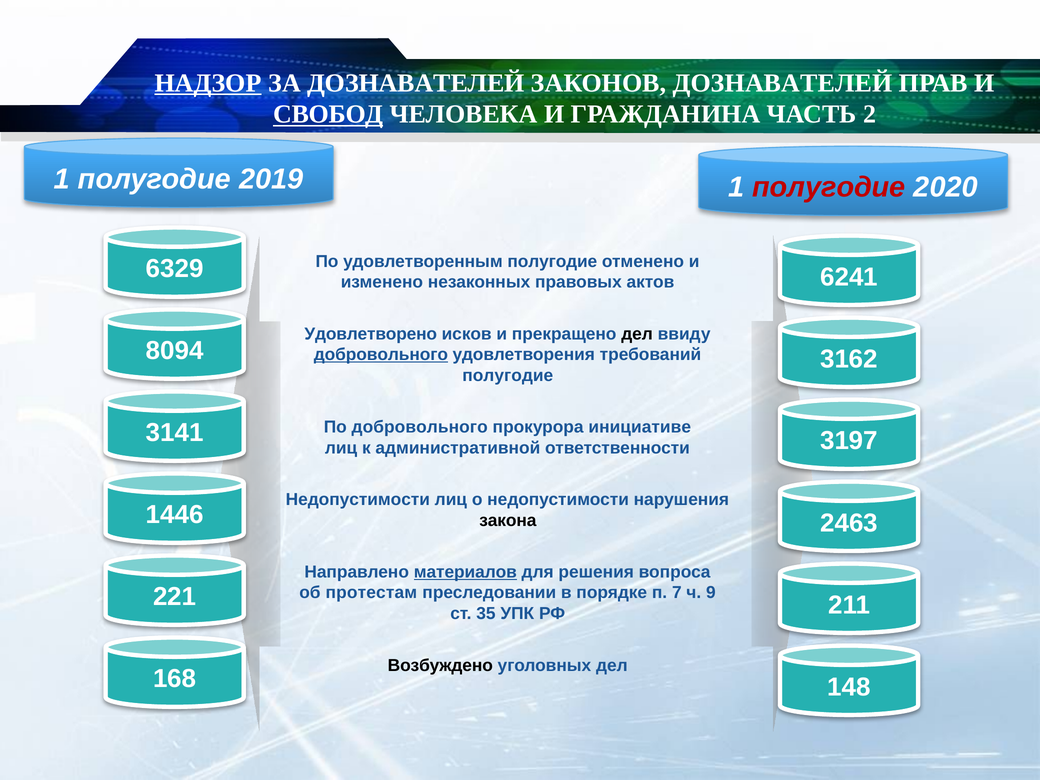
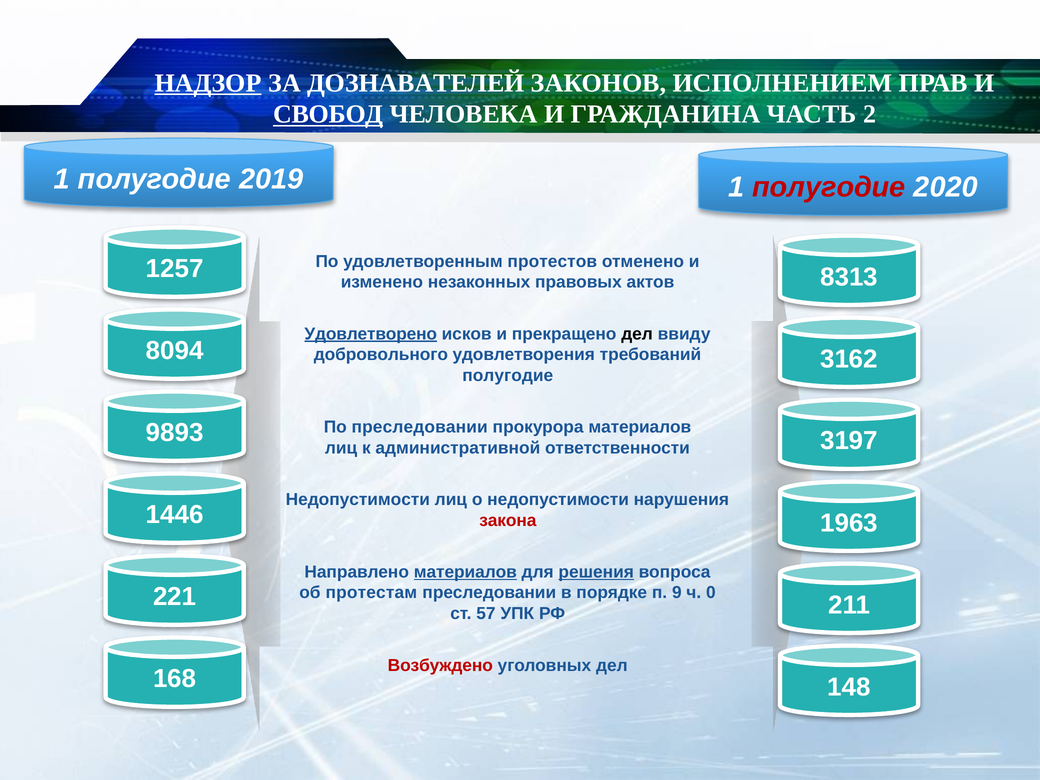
ЗАКОНОВ ДОЗНАВАТЕЛЕЙ: ДОЗНАВАТЕЛЕЙ -> ИСПОЛНЕНИЕМ
удовлетворенным полугодие: полугодие -> протестов
6329: 6329 -> 1257
6241: 6241 -> 8313
Удовлетворено underline: none -> present
добровольного at (381, 355) underline: present -> none
По добровольного: добровольного -> преследовании
прокурора инициативе: инициативе -> материалов
3141: 3141 -> 9893
2463: 2463 -> 1963
закона colour: black -> red
решения underline: none -> present
7: 7 -> 9
9: 9 -> 0
35: 35 -> 57
Возбуждено colour: black -> red
